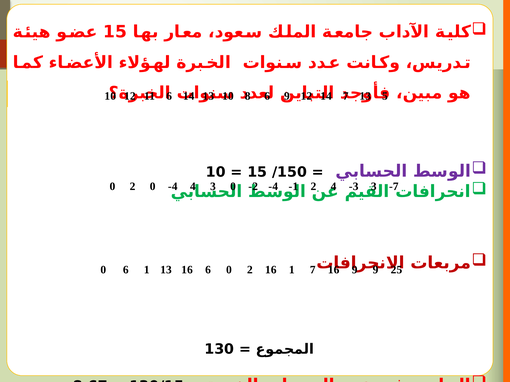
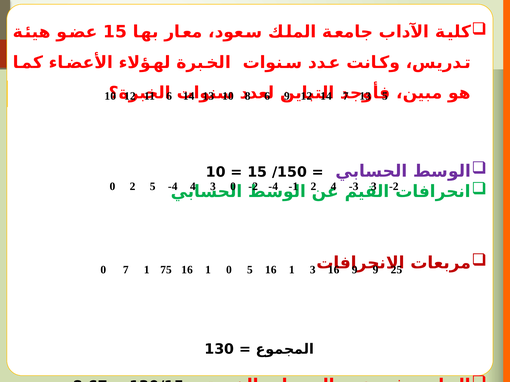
2 0: 0 -> 5
-7 at (394, 187): -7 -> -2
0 6: 6 -> 7
1 13: 13 -> 75
6 at (208, 270): 6 -> 1
2 at (250, 270): 2 -> 5
1 7: 7 -> 3
